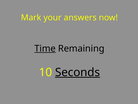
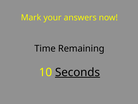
Time underline: present -> none
